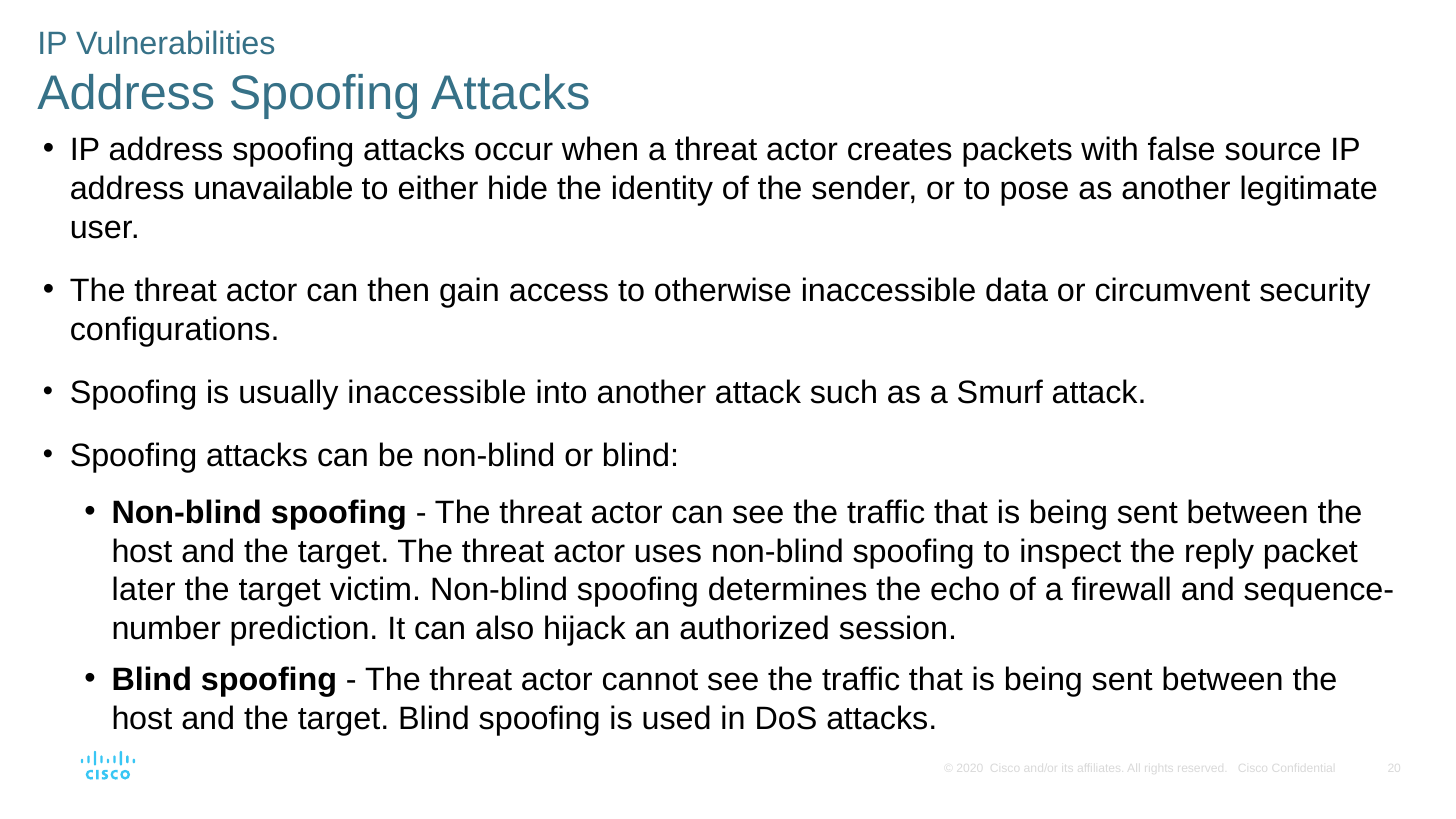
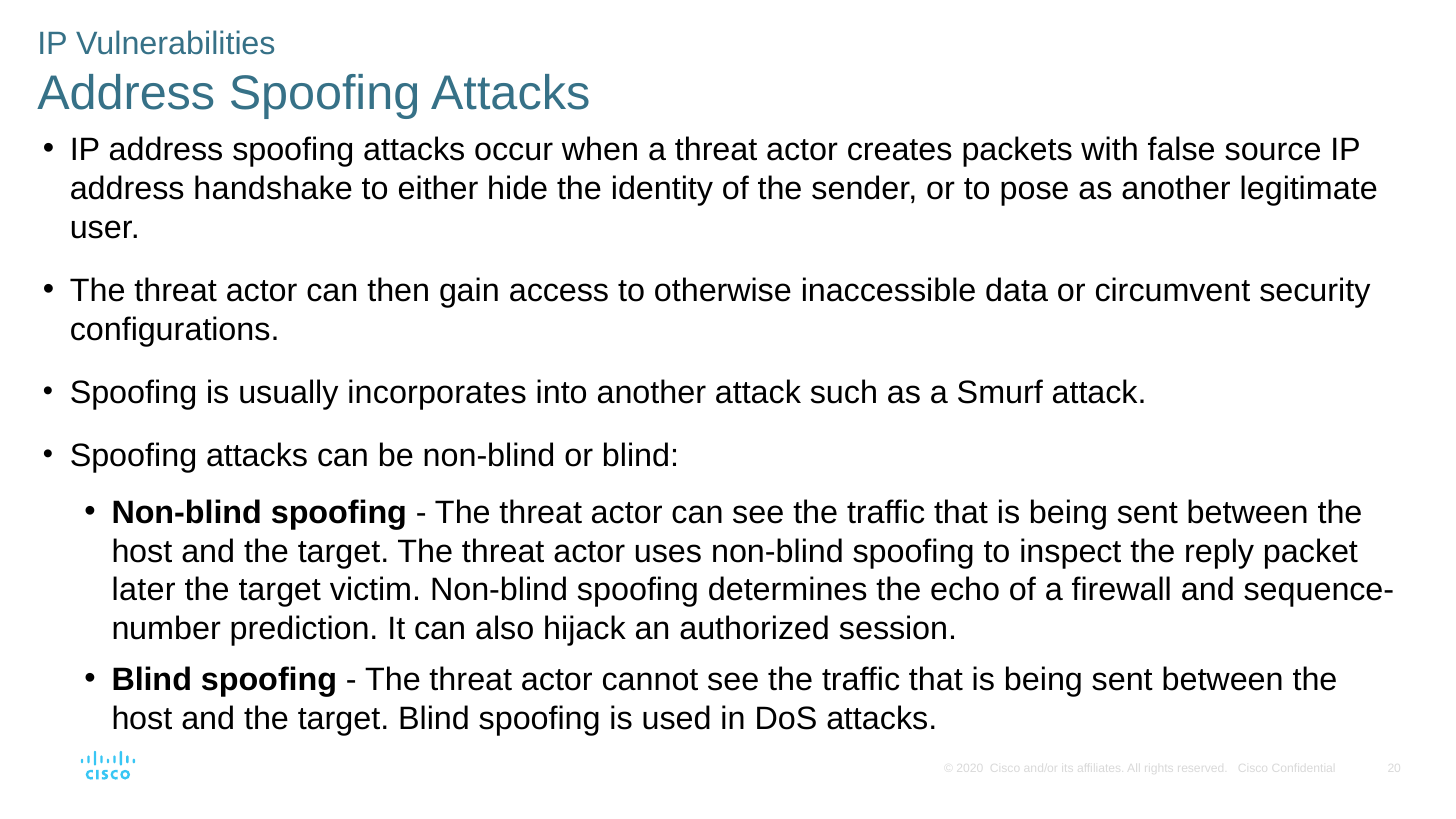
unavailable: unavailable -> handshake
usually inaccessible: inaccessible -> incorporates
